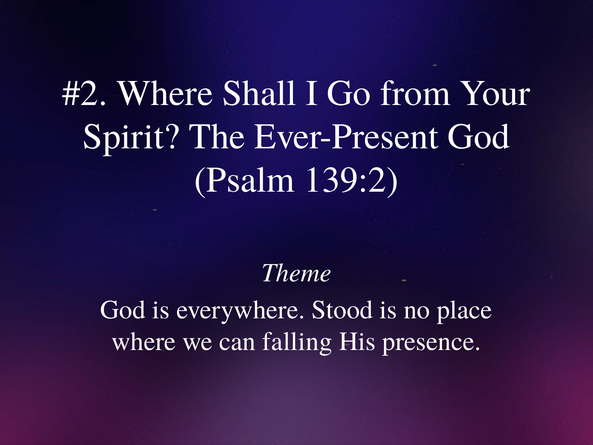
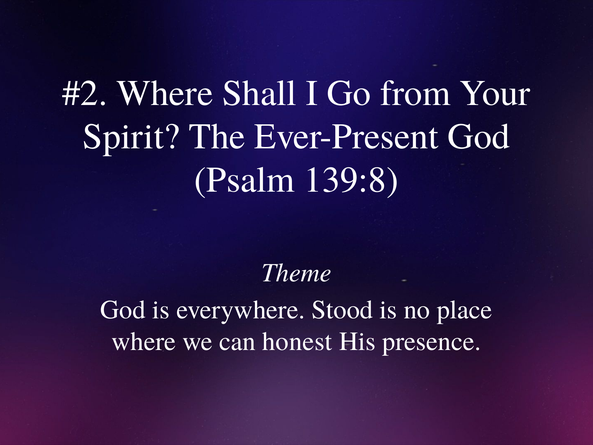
139:2: 139:2 -> 139:8
falling: falling -> honest
